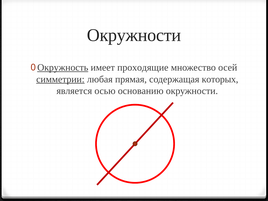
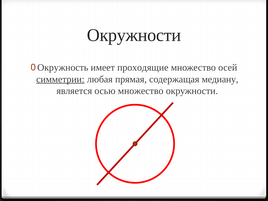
Окружность underline: present -> none
которых: которых -> медиану
осью основанию: основанию -> множество
